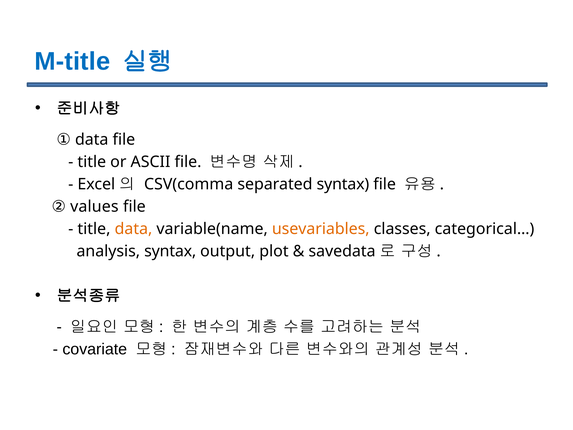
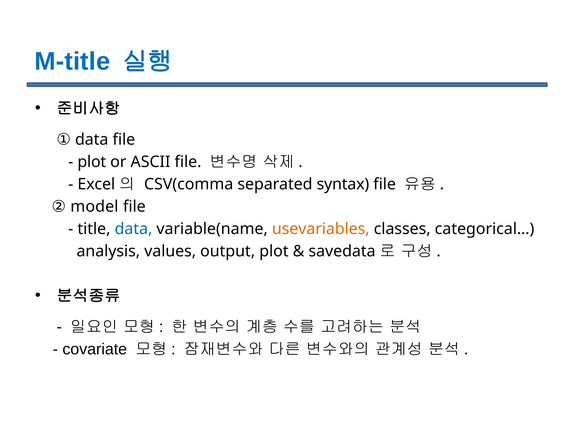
title at (92, 162): title -> plot
values: values -> model
data at (133, 229) colour: orange -> blue
analysis syntax: syntax -> values
